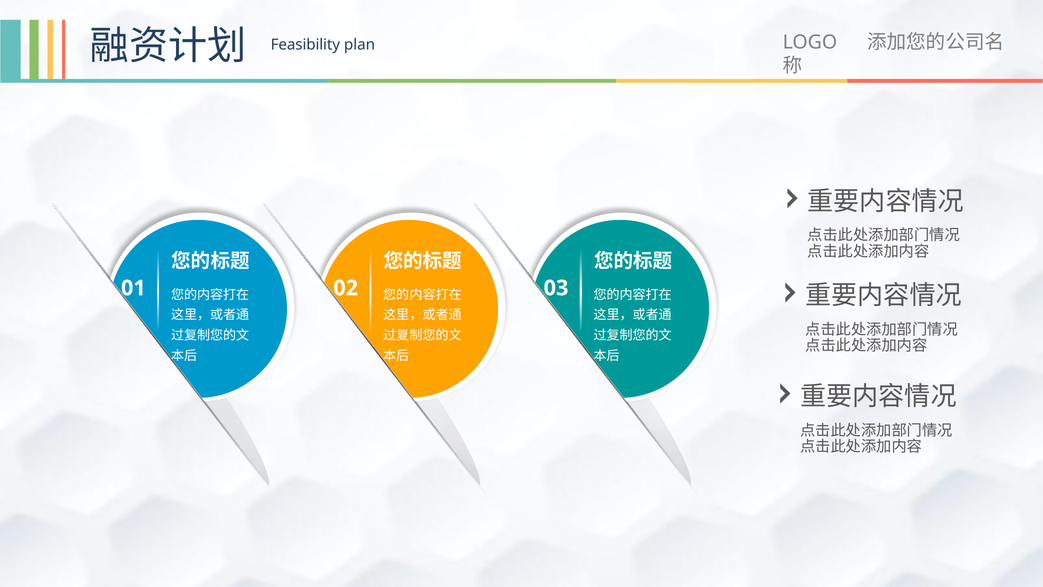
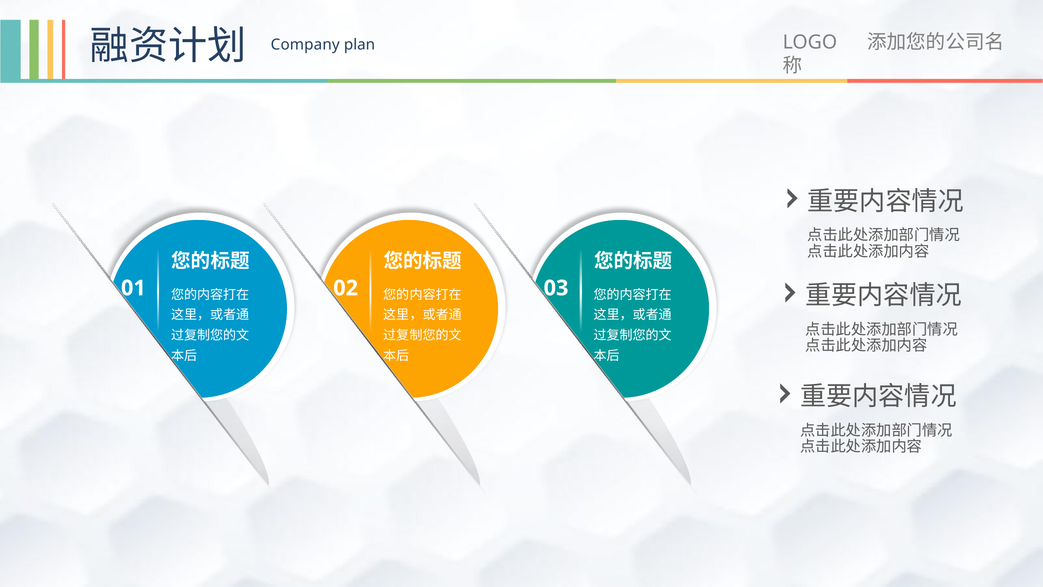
Feasibility: Feasibility -> Company
